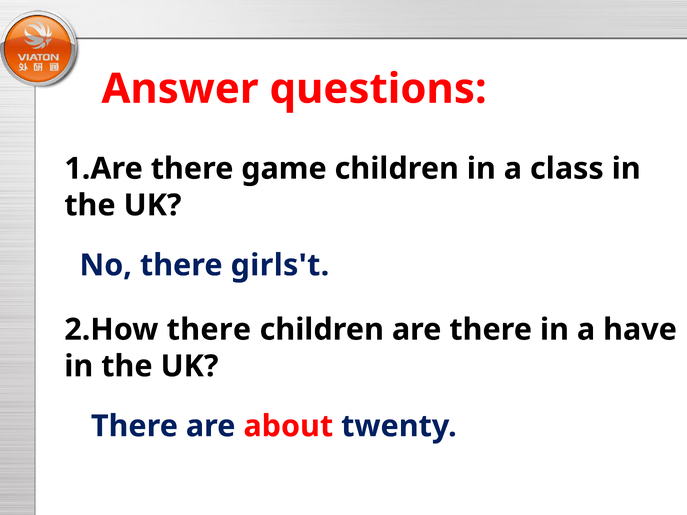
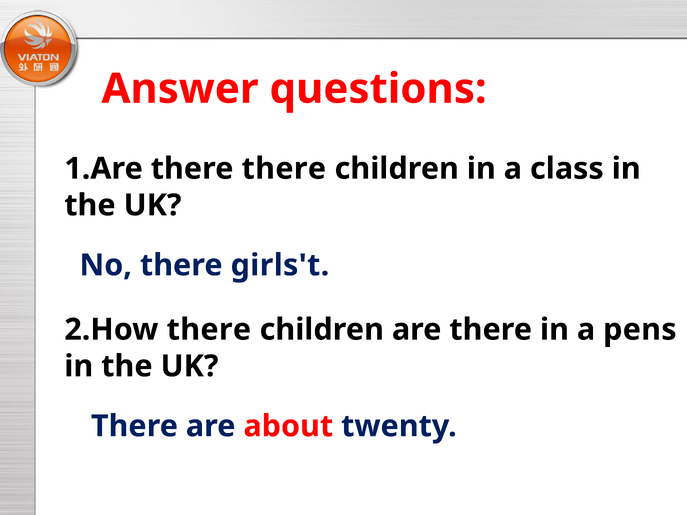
there game: game -> there
have: have -> pens
